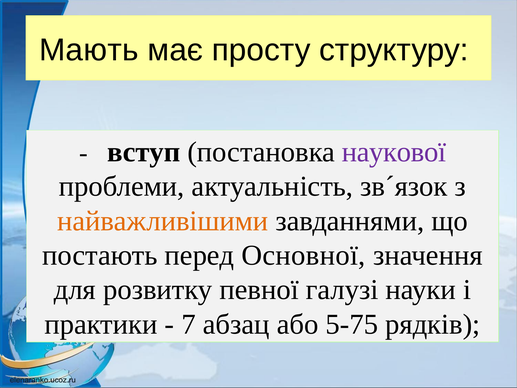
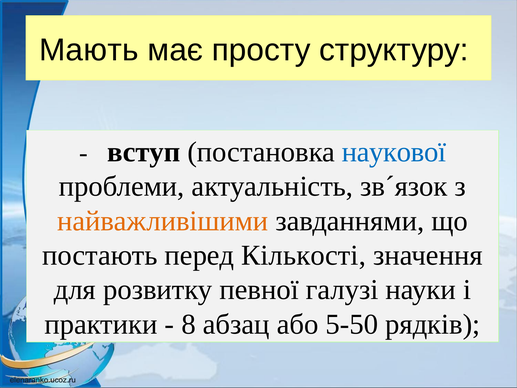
наукової colour: purple -> blue
Основної: Основної -> Кількості
7: 7 -> 8
5-75: 5-75 -> 5-50
